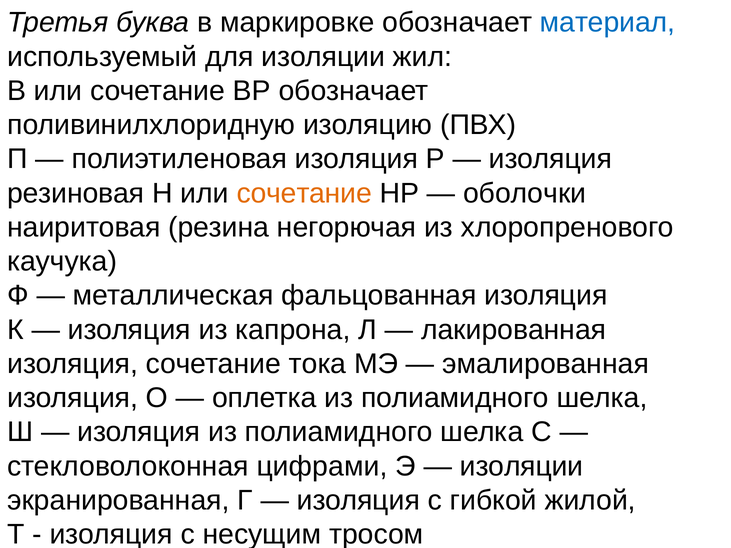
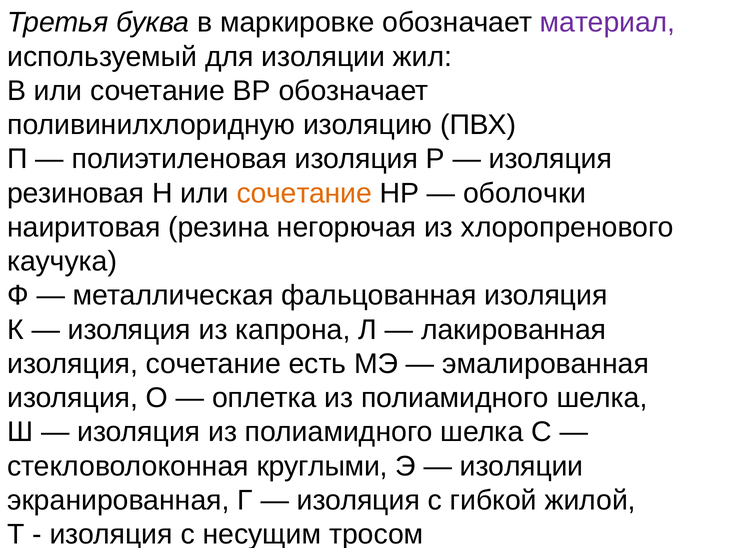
материал colour: blue -> purple
тока: тока -> есть
цифрами: цифрами -> круглыми
